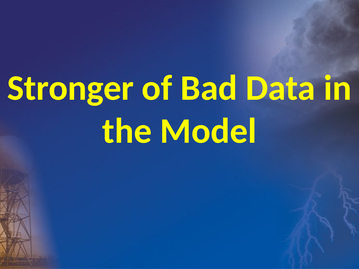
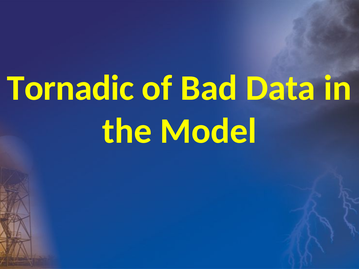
Stronger: Stronger -> Tornadic
